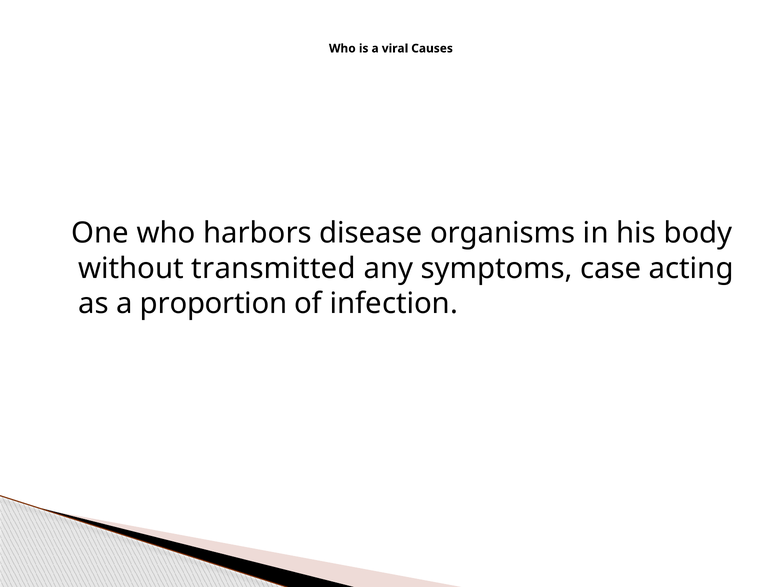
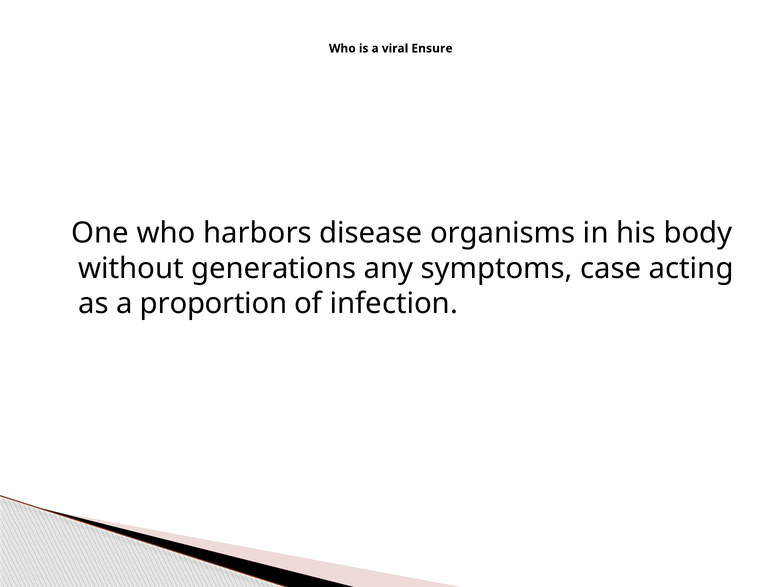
Causes: Causes -> Ensure
transmitted: transmitted -> generations
